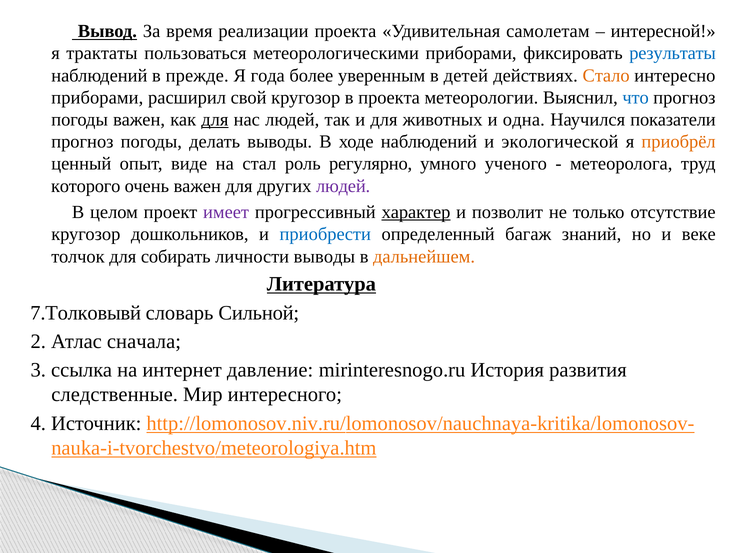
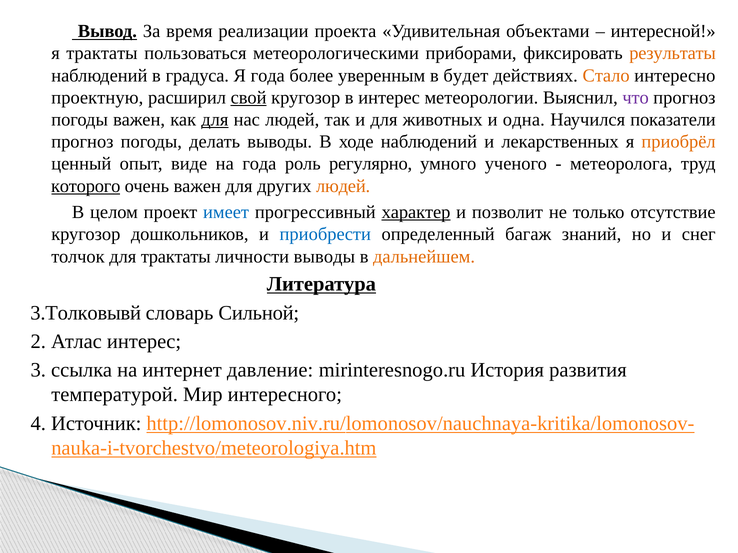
самолетам: самолетам -> объектами
результаты colour: blue -> orange
прежде: прежде -> градуса
детей: детей -> будет
приборами at (97, 98): приборами -> проектную
свой underline: none -> present
в проекта: проекта -> интерес
что colour: blue -> purple
экологической: экологической -> лекарственных
на стал: стал -> года
которого underline: none -> present
людей at (343, 186) colour: purple -> orange
имеет colour: purple -> blue
веке: веке -> снег
для собирать: собирать -> трактаты
7.Толковывй: 7.Толковывй -> 3.Толковывй
Атлас сначала: сначала -> интерес
следственные: следственные -> температурой
